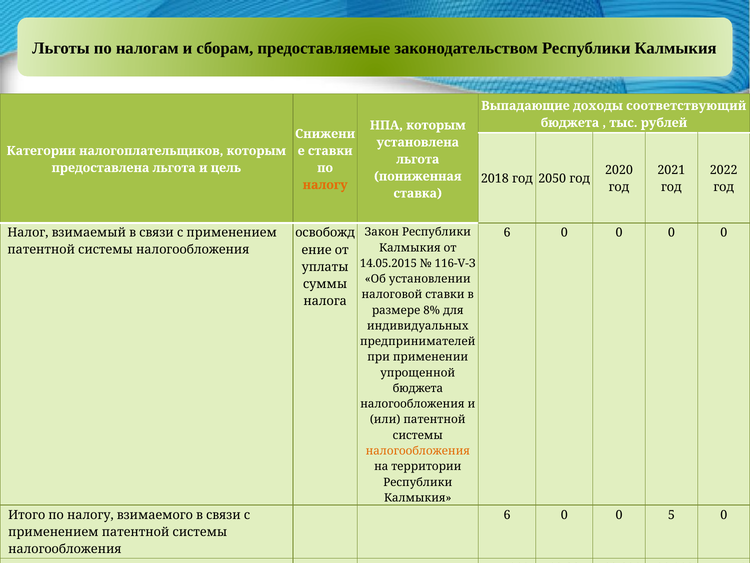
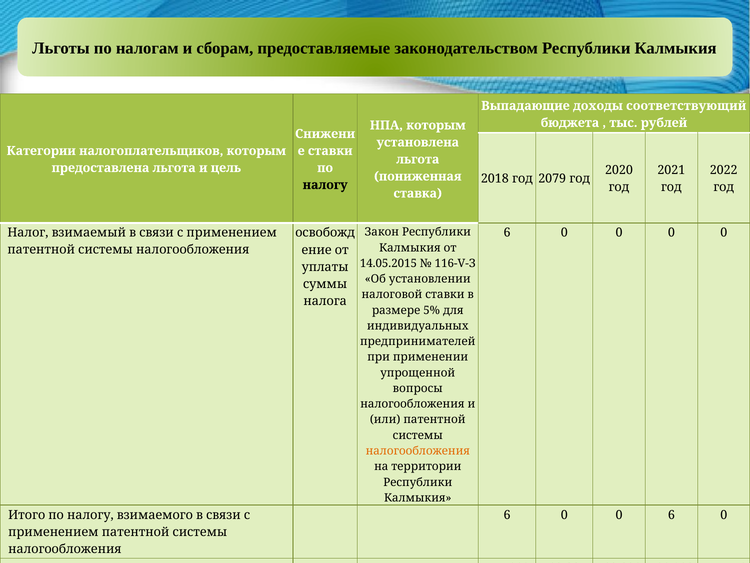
2050: 2050 -> 2079
налогу at (325, 185) colour: orange -> black
8%: 8% -> 5%
бюджета at (418, 388): бюджета -> вопросы
0 5: 5 -> 6
